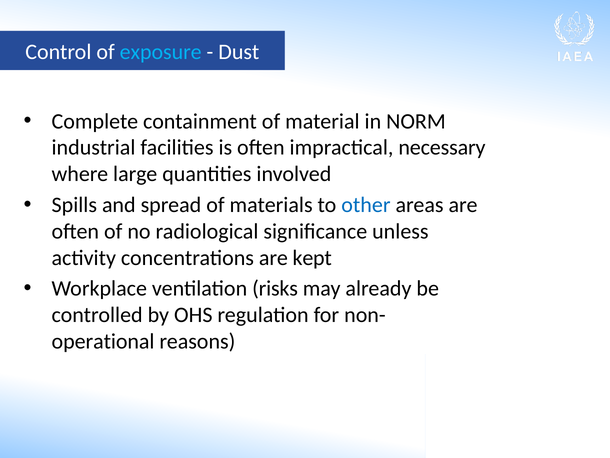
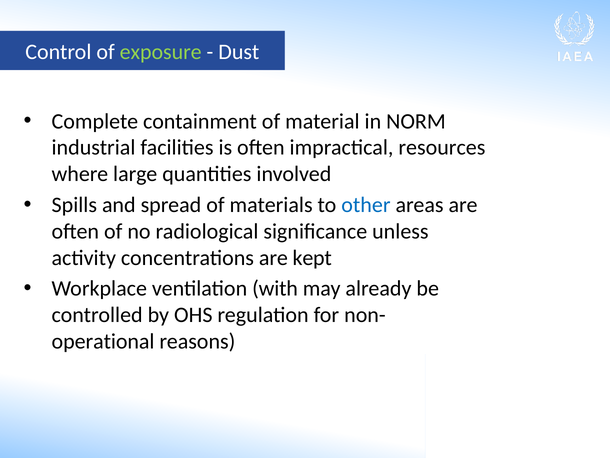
exposure colour: light blue -> light green
necessary: necessary -> resources
risks: risks -> with
